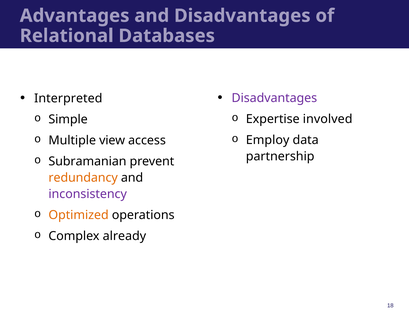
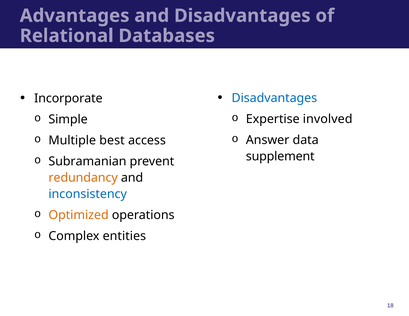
Disadvantages at (274, 98) colour: purple -> blue
Interpreted: Interpreted -> Incorporate
Employ: Employ -> Answer
view: view -> best
partnership: partnership -> supplement
inconsistency colour: purple -> blue
already: already -> entities
